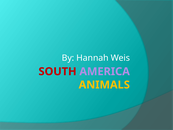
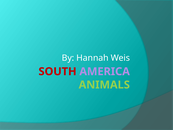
ANIMALS colour: yellow -> light green
